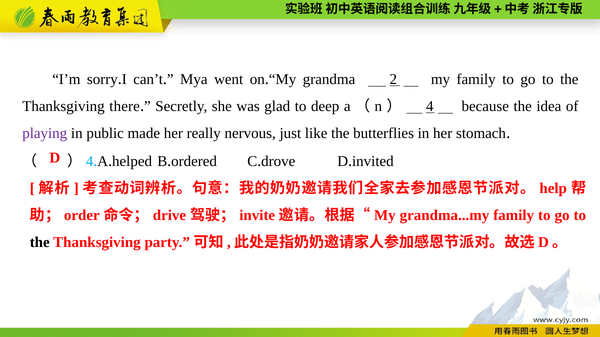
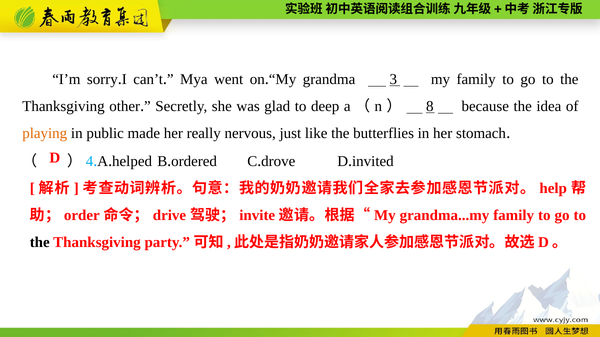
2: 2 -> 3
there: there -> other
4: 4 -> 8
playing colour: purple -> orange
